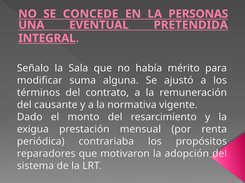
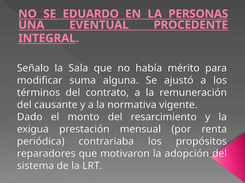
CONCEDE: CONCEDE -> EDUARDO
PRETENDIDA: PRETENDIDA -> PROCEDENTE
